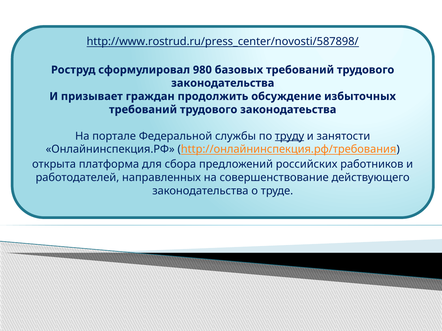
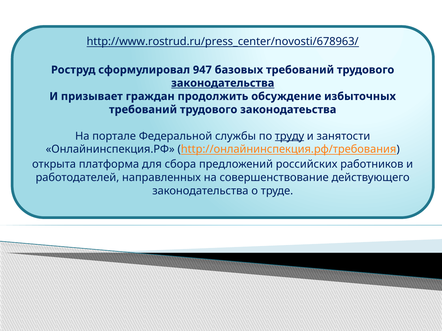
http://www.rostrud.ru/press_center/novosti/587898/: http://www.rostrud.ru/press_center/novosti/587898/ -> http://www.rostrud.ru/press_center/novosti/678963/
980: 980 -> 947
законодательства at (223, 83) underline: none -> present
